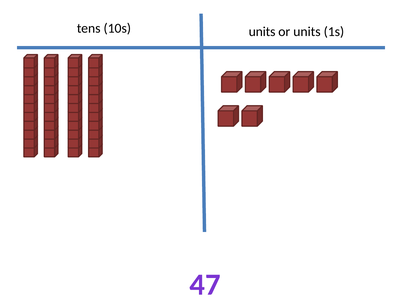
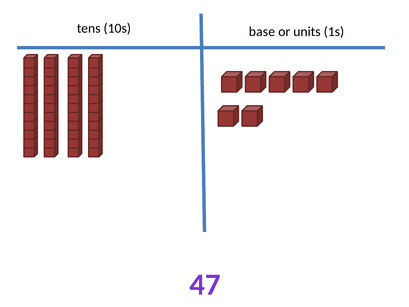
10s units: units -> base
